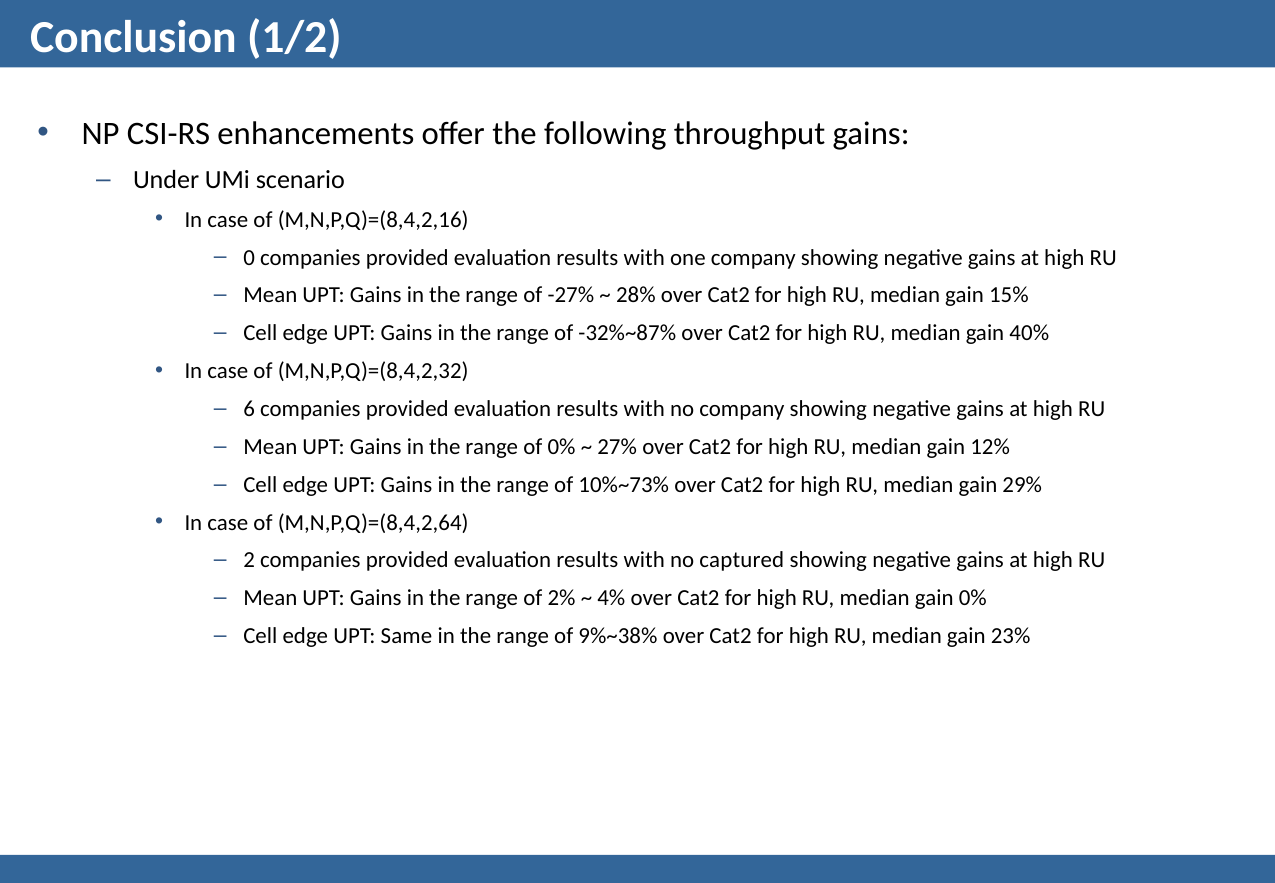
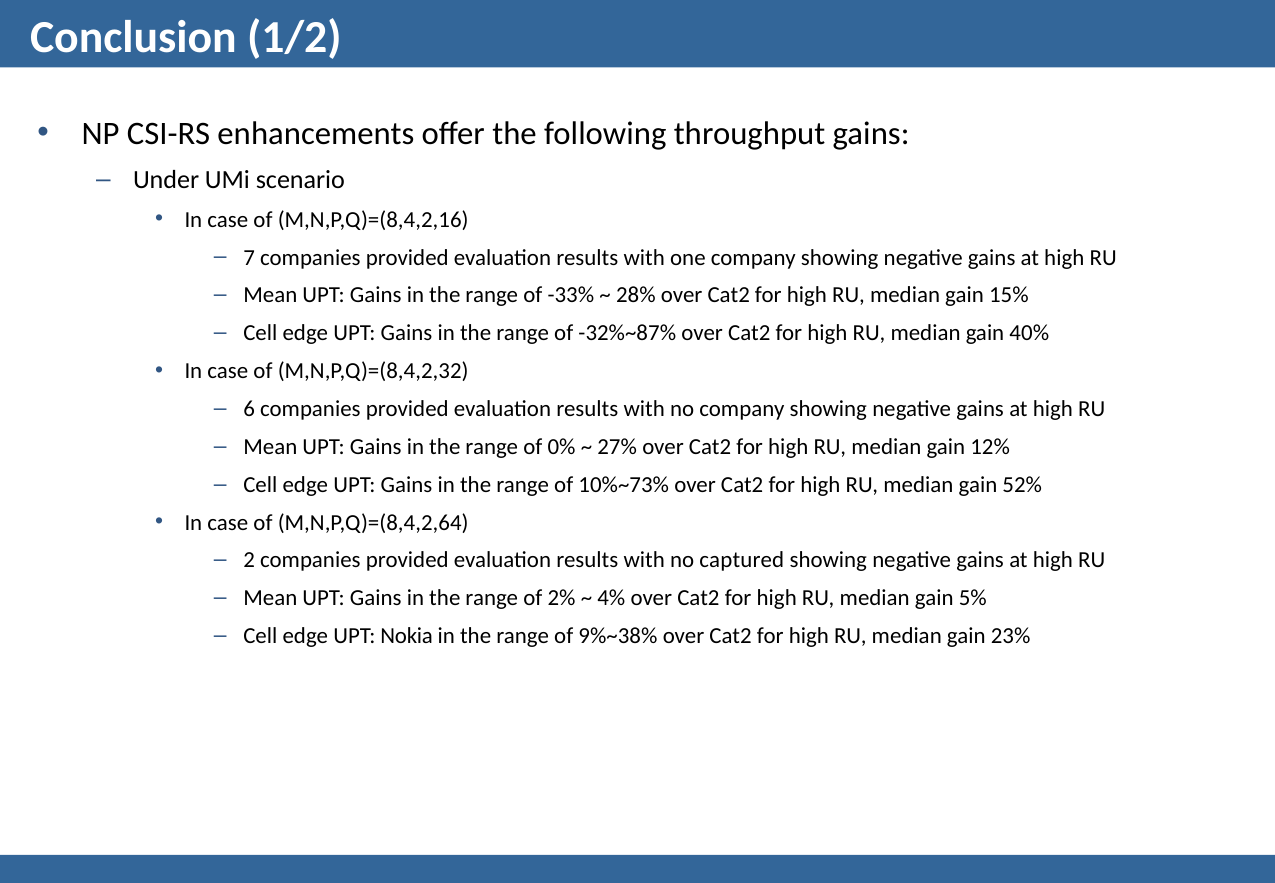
0: 0 -> 7
-27%: -27% -> -33%
29%: 29% -> 52%
gain 0%: 0% -> 5%
Same: Same -> Nokia
